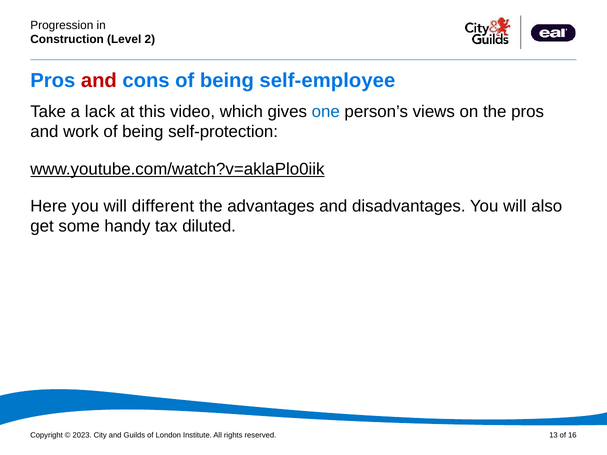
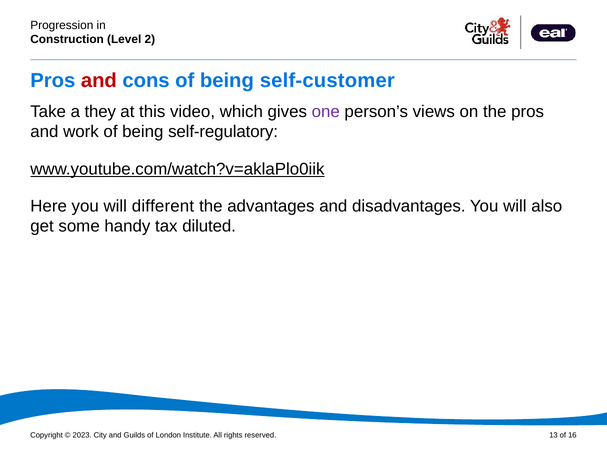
self-employee: self-employee -> self-customer
lack: lack -> they
one colour: blue -> purple
self-protection: self-protection -> self-regulatory
